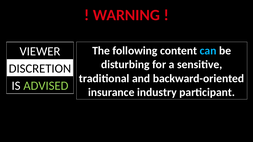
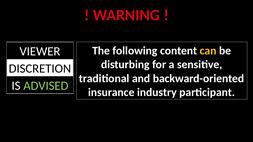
can colour: light blue -> yellow
